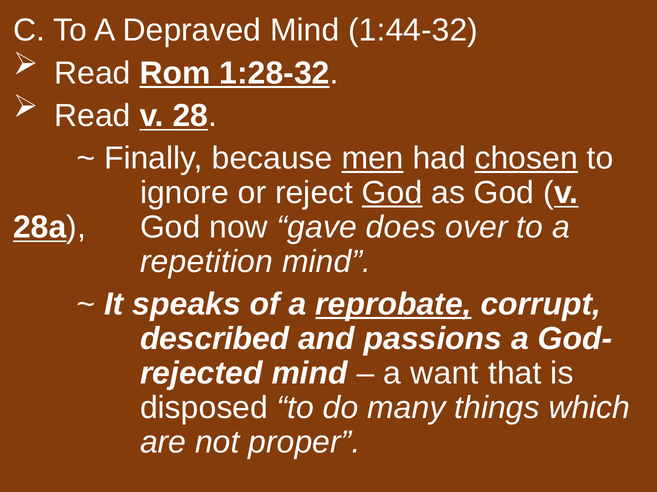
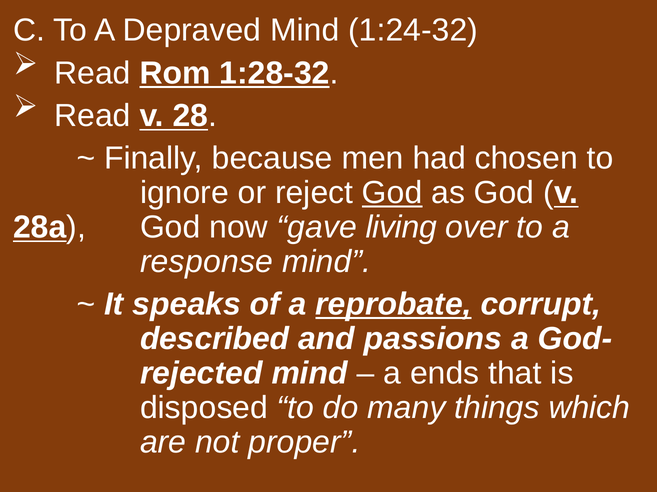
1:44-32: 1:44-32 -> 1:24-32
men underline: present -> none
chosen underline: present -> none
does: does -> living
repetition: repetition -> response
want: want -> ends
